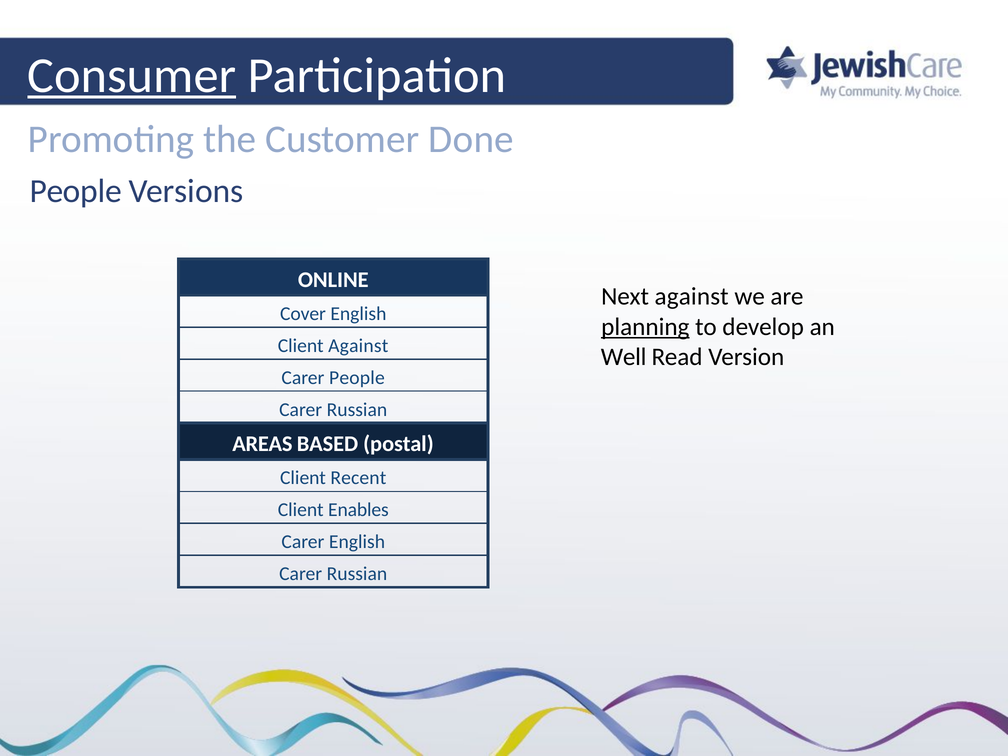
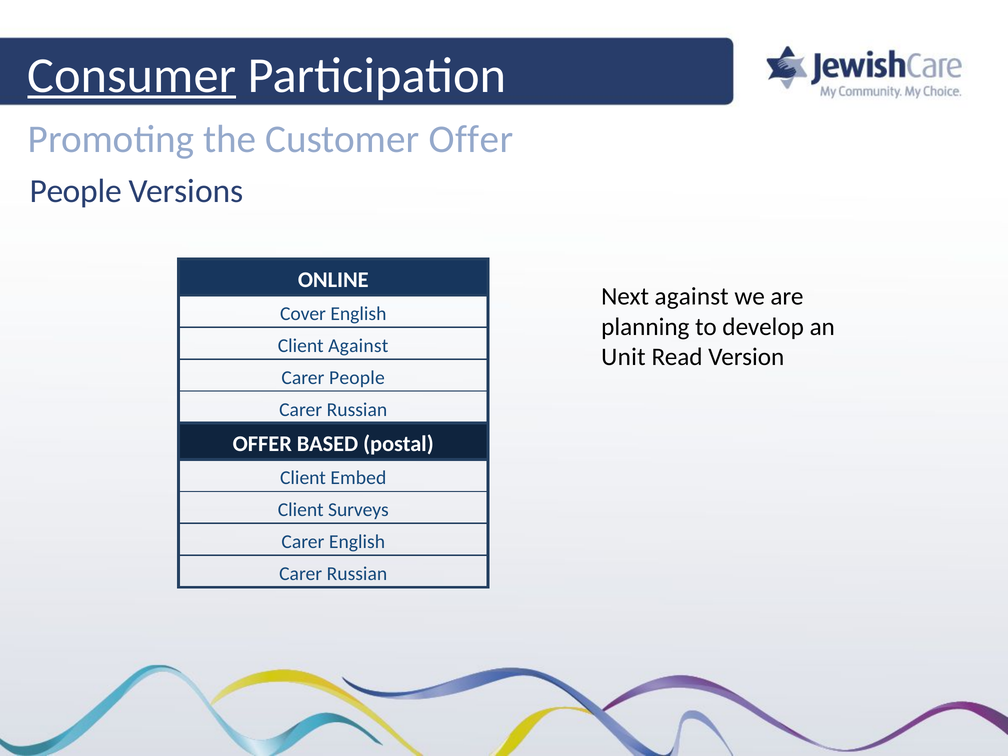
Customer Done: Done -> Offer
planning underline: present -> none
Well: Well -> Unit
AREAS at (262, 444): AREAS -> OFFER
Recent: Recent -> Embed
Enables: Enables -> Surveys
